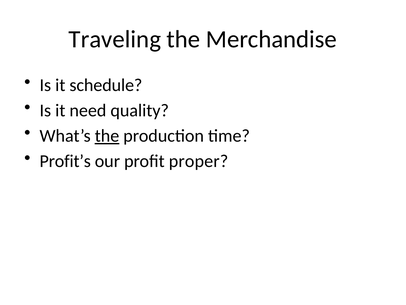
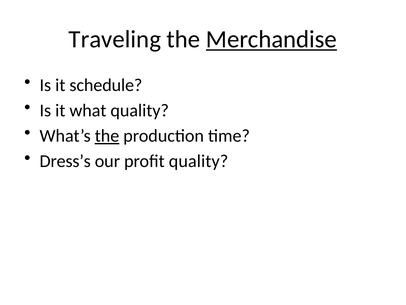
Merchandise underline: none -> present
need: need -> what
Profit’s: Profit’s -> Dress’s
profit proper: proper -> quality
